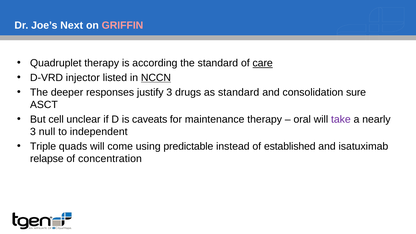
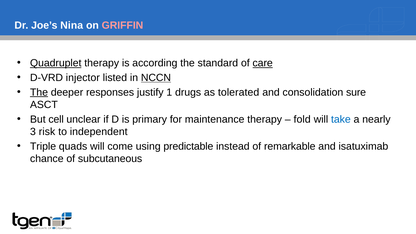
Next: Next -> Nina
Quadruplet underline: none -> present
The at (39, 92) underline: none -> present
justify 3: 3 -> 1
as standard: standard -> tolerated
caveats: caveats -> primary
oral: oral -> fold
take colour: purple -> blue
null: null -> risk
established: established -> remarkable
relapse: relapse -> chance
concentration: concentration -> subcutaneous
